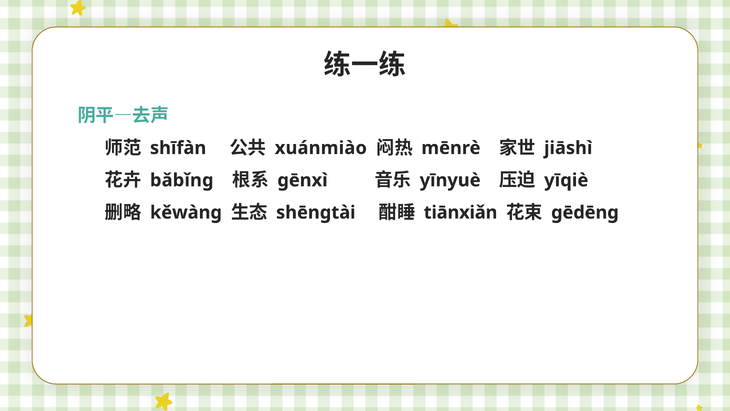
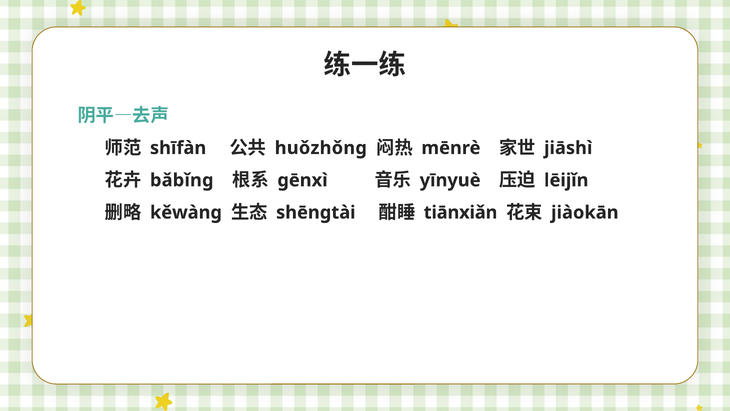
xuánmiào: xuánmiào -> huǒzhǒng
yīqiè: yīqiè -> lēijǐn
gēdēng: gēdēng -> jiàokān
